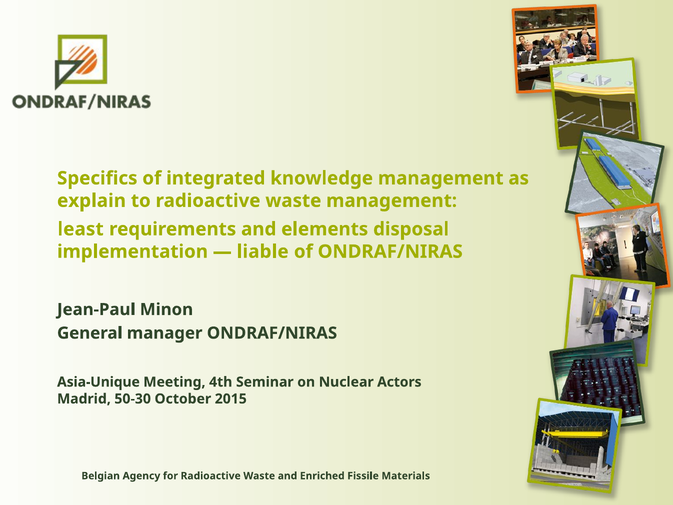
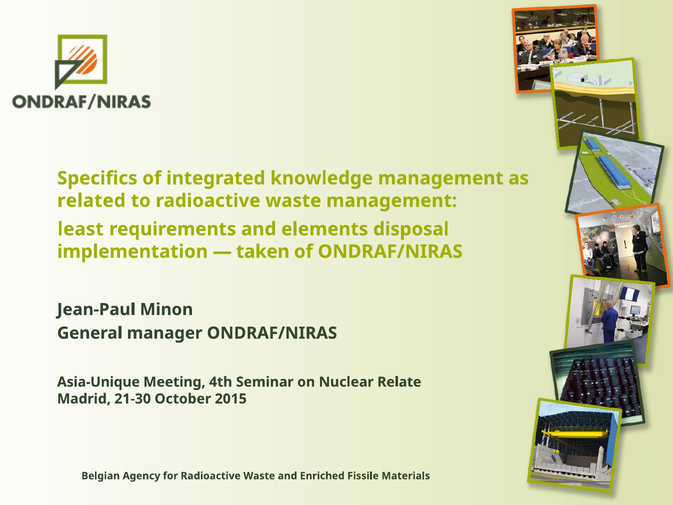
explain: explain -> related
liable: liable -> taken
Actors: Actors -> Relate
50-30: 50-30 -> 21-30
